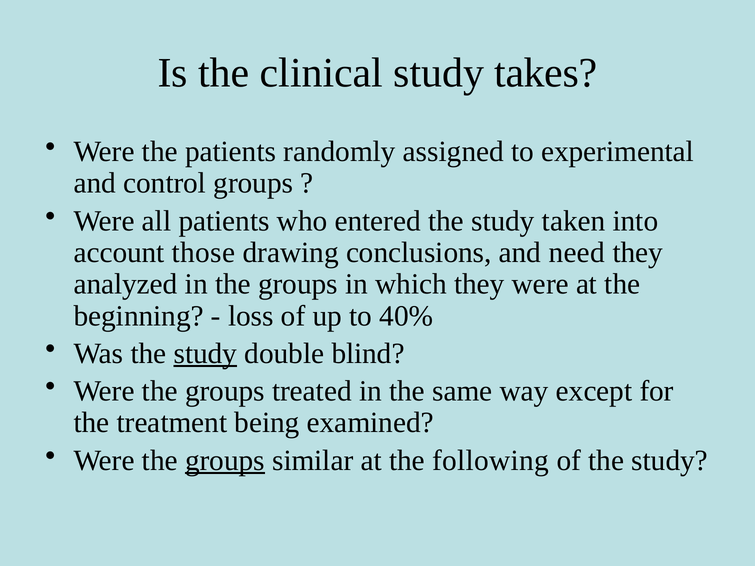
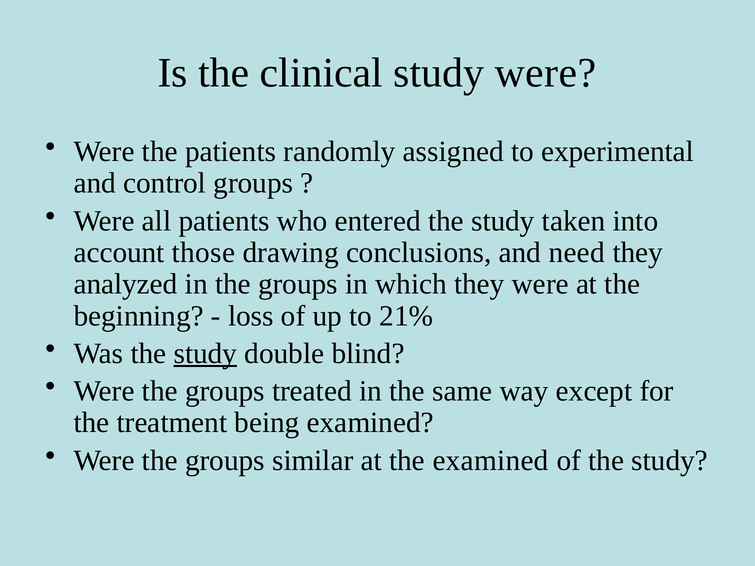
study takes: takes -> were
40%: 40% -> 21%
groups at (225, 461) underline: present -> none
the following: following -> examined
